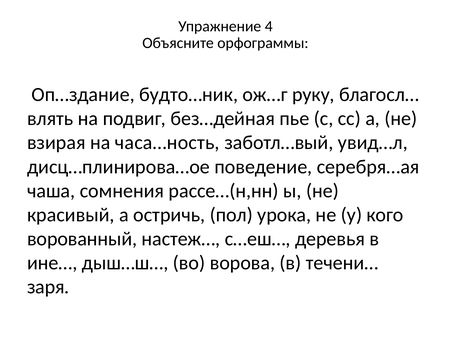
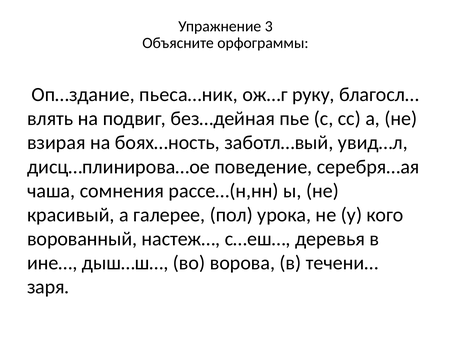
4: 4 -> 3
будто…ник: будто…ник -> пьеса…ник
часа…ность: часа…ность -> боях…ность
остричь: остричь -> галерее
